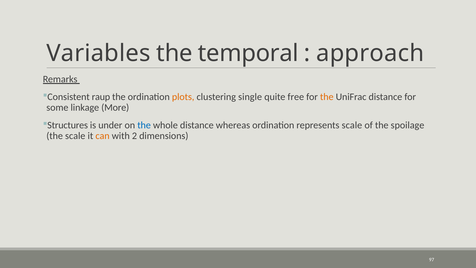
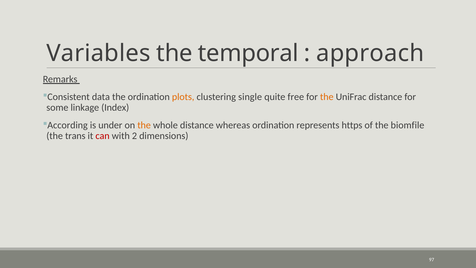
raup: raup -> data
More: More -> Index
Structures: Structures -> According
the at (144, 125) colour: blue -> orange
represents scale: scale -> https
spoilage: spoilage -> biomfile
the scale: scale -> trans
can colour: orange -> red
